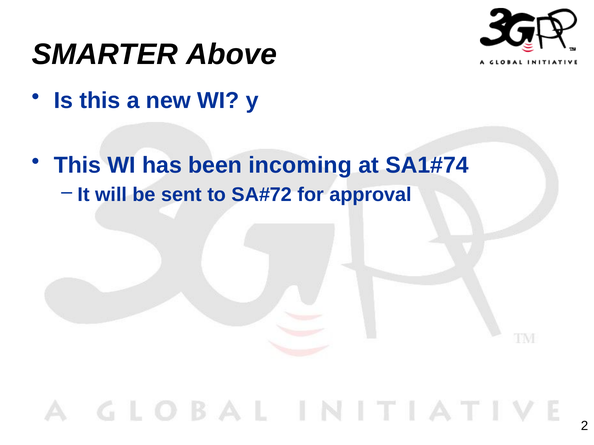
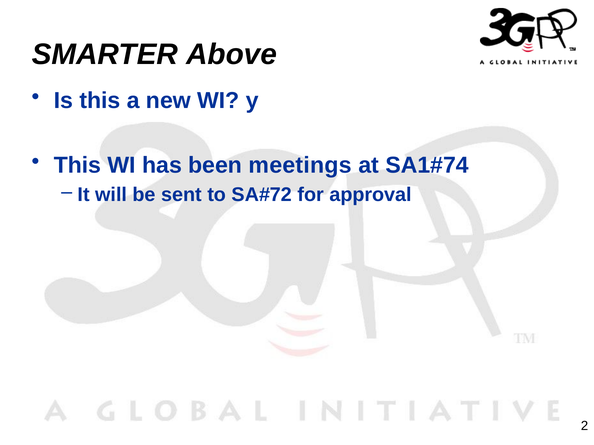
incoming: incoming -> meetings
